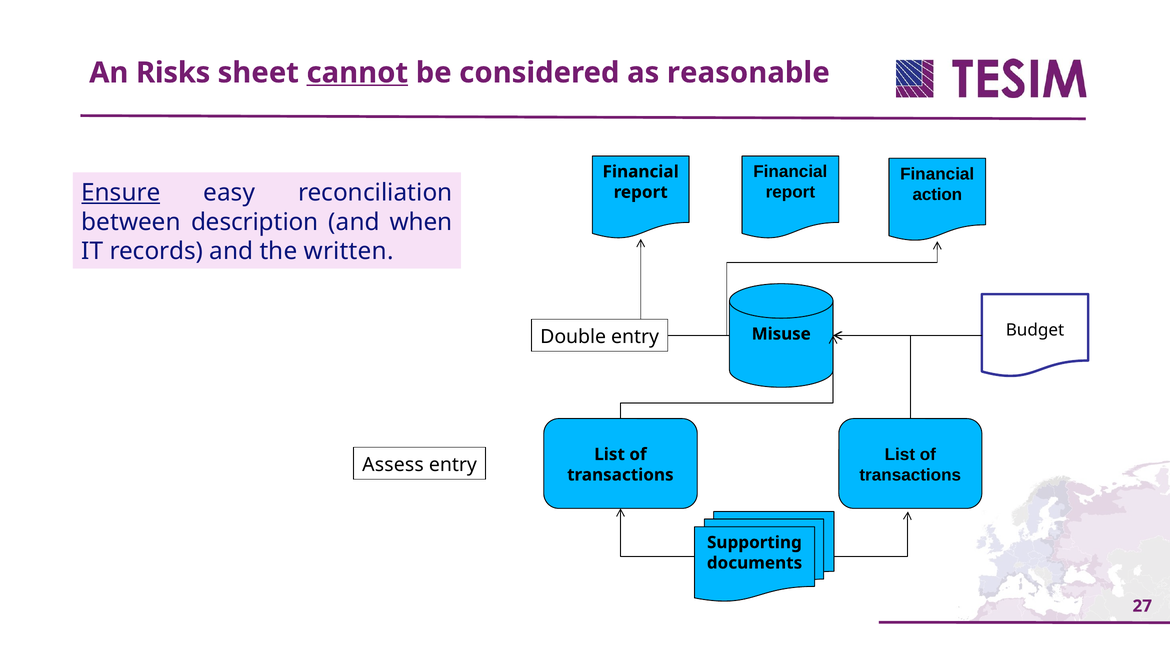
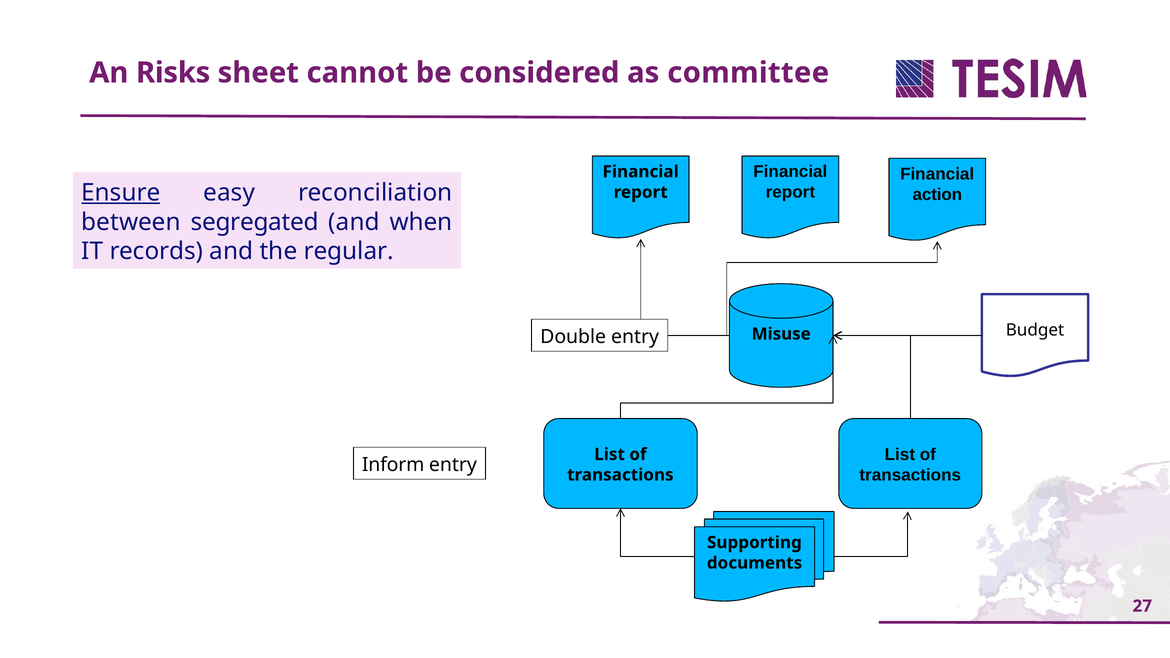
cannot underline: present -> none
reasonable: reasonable -> committee
description: description -> segregated
written: written -> regular
Assess: Assess -> Inform
